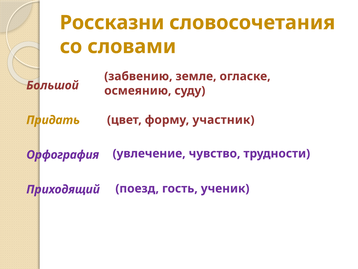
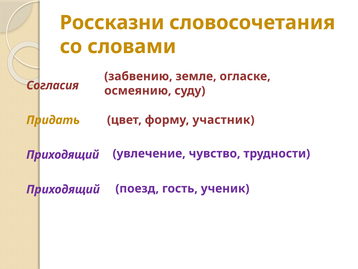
Большой: Большой -> Согласия
Орфография at (63, 155): Орфография -> Приходящий
